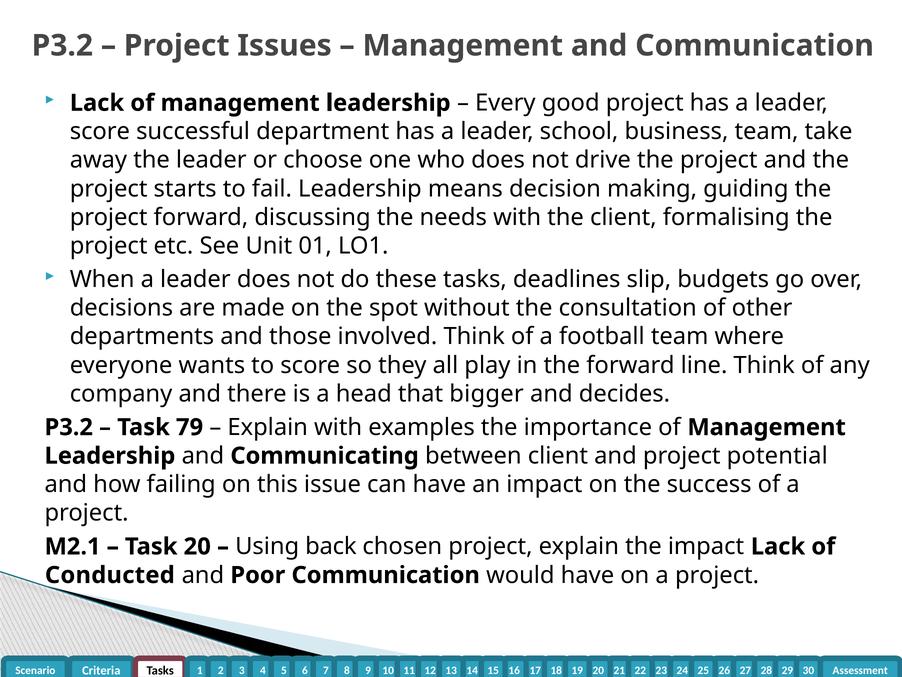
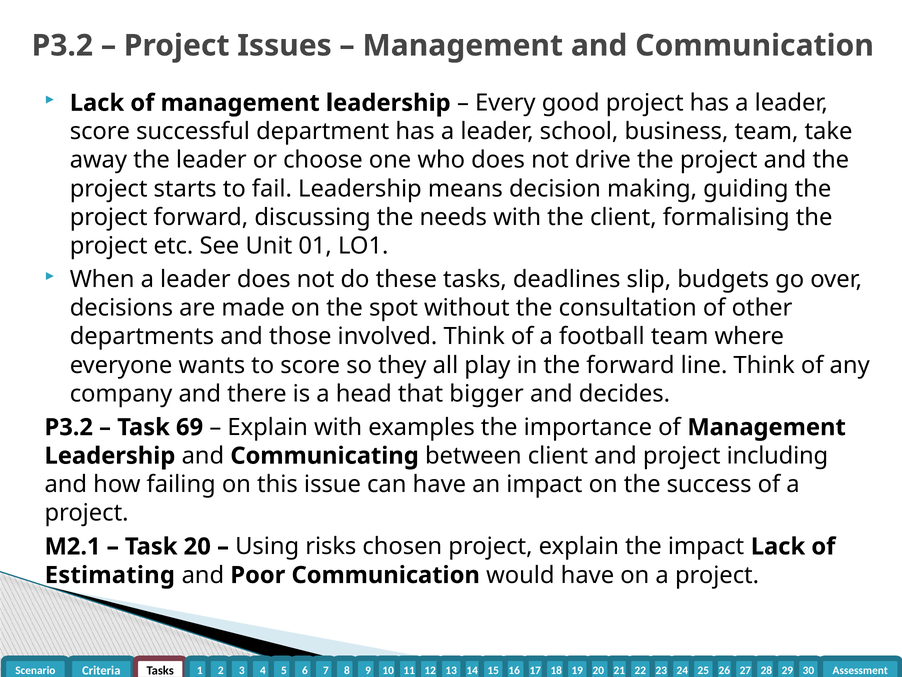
79: 79 -> 69
potential: potential -> including
back: back -> risks
Conducted: Conducted -> Estimating
